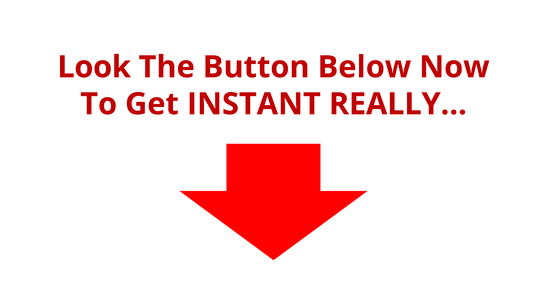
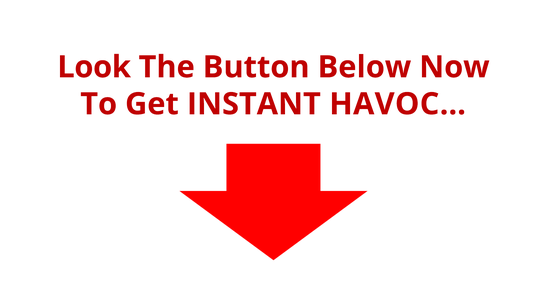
REALLY…: REALLY… -> HAVOC…
